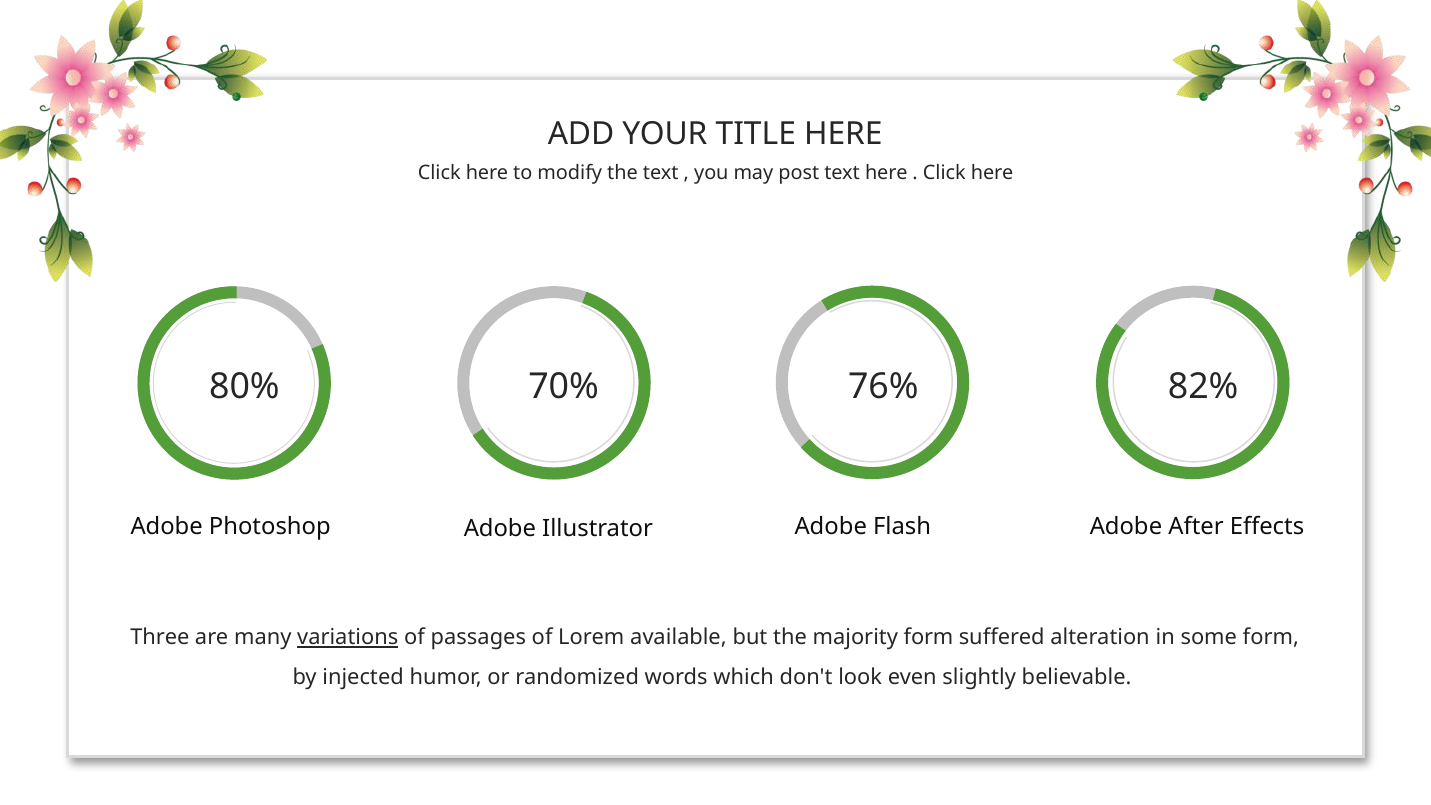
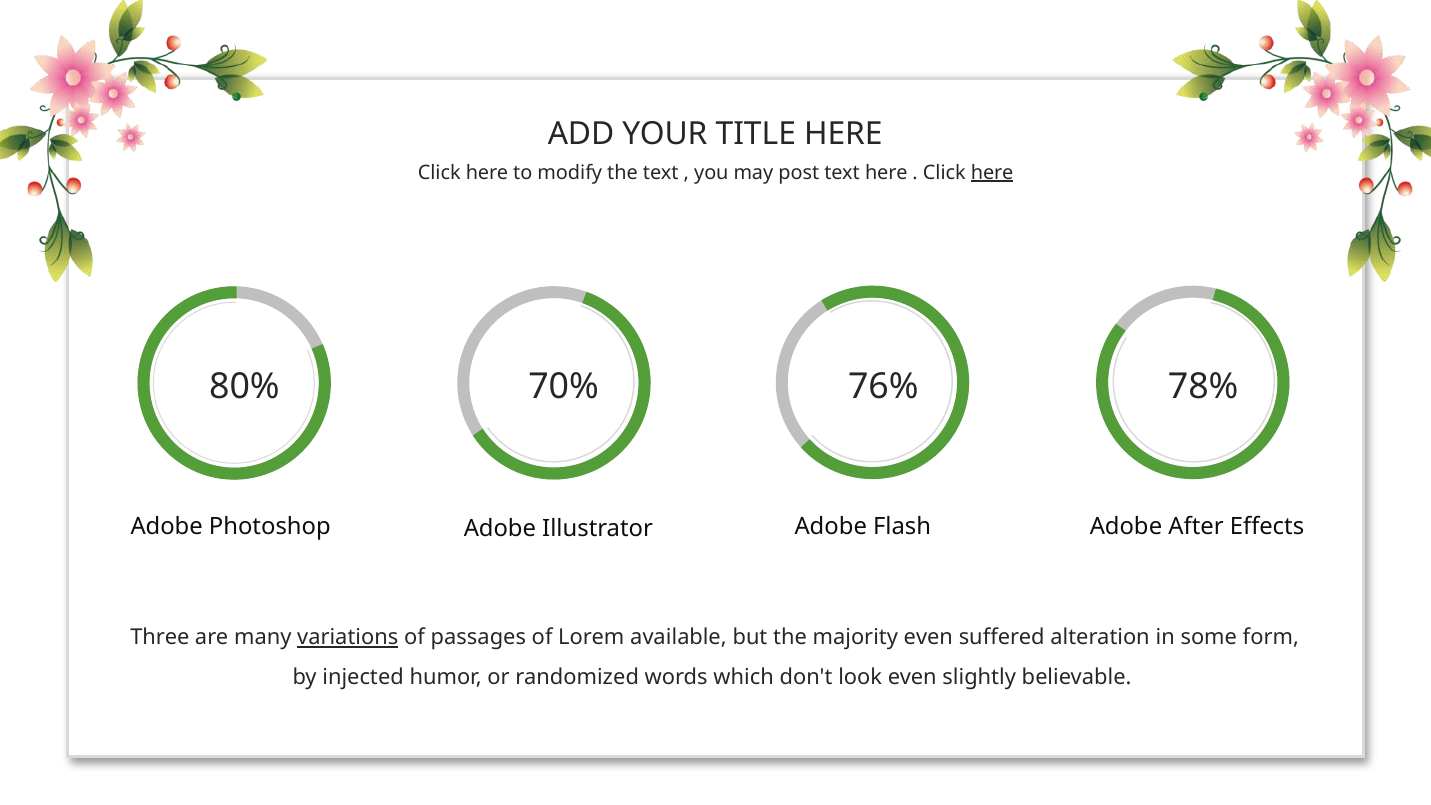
here at (992, 172) underline: none -> present
82%: 82% -> 78%
majority form: form -> even
